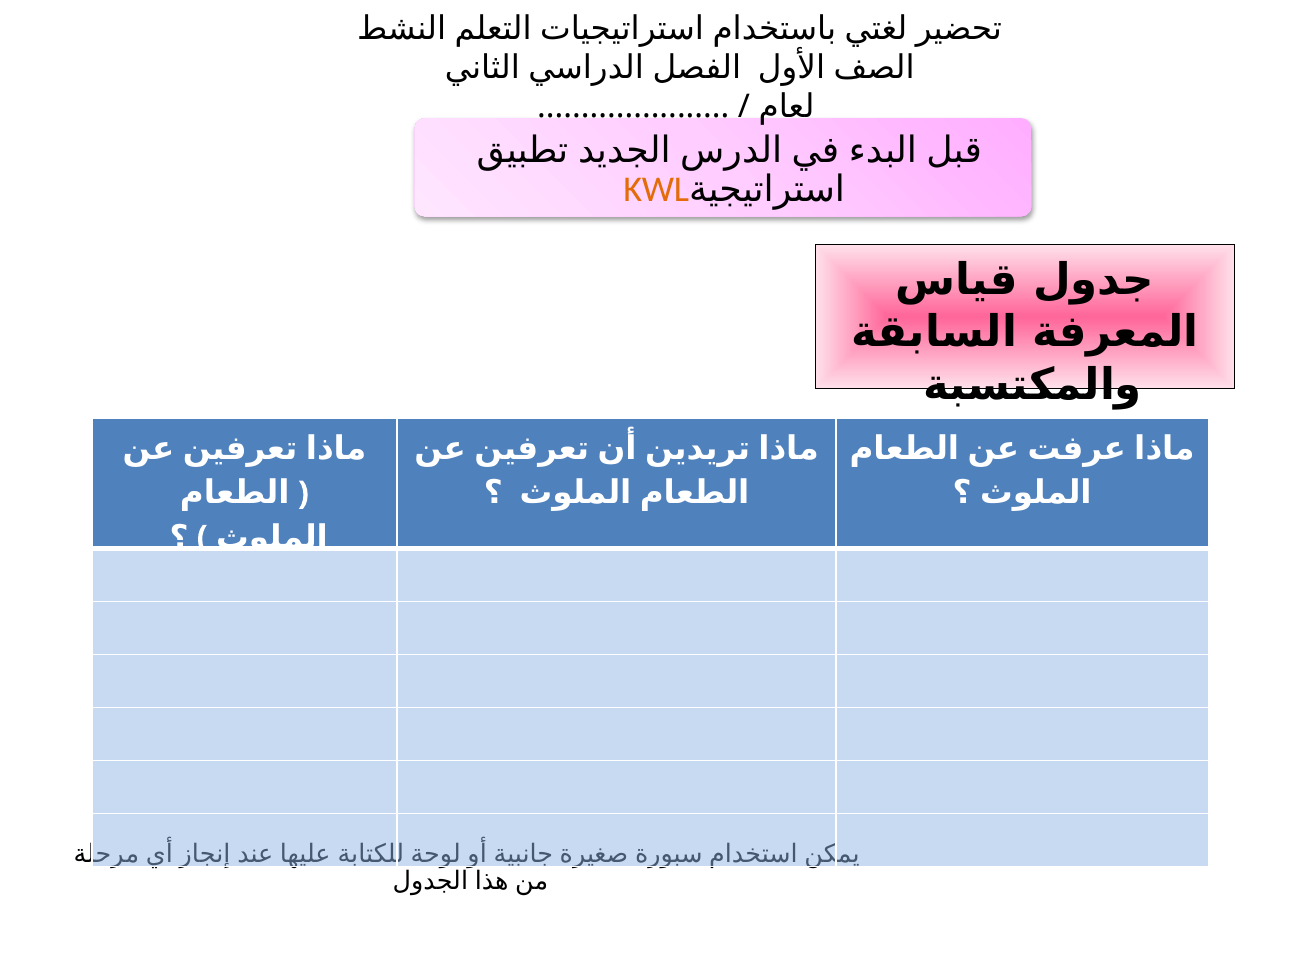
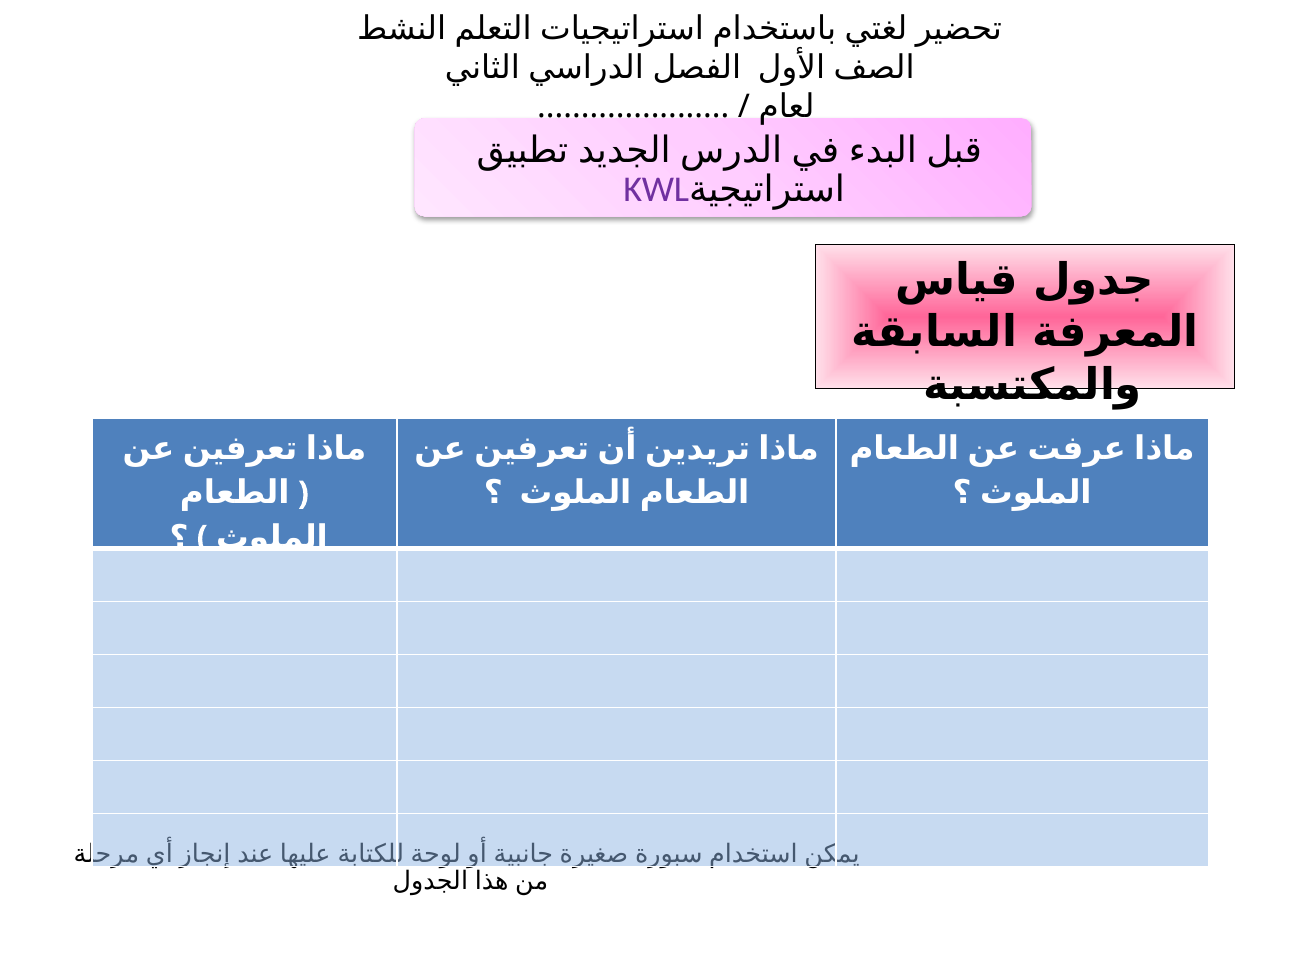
KWL at (656, 190) colour: orange -> purple
